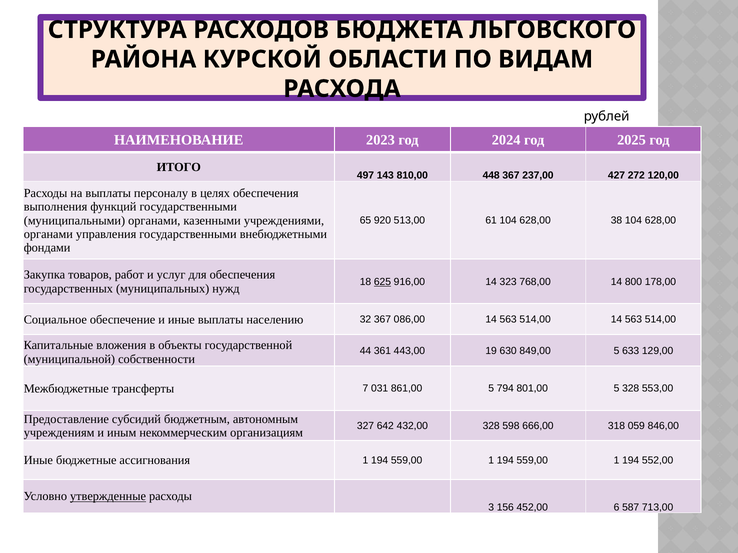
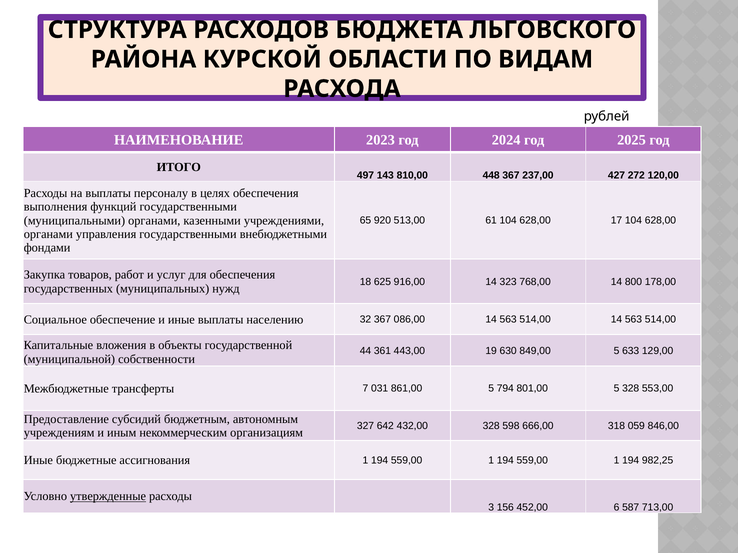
38: 38 -> 17
625 underline: present -> none
552,00: 552,00 -> 982,25
